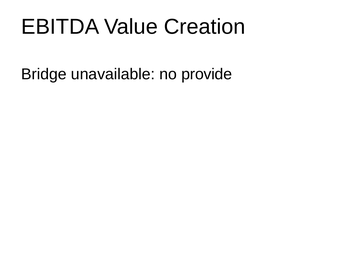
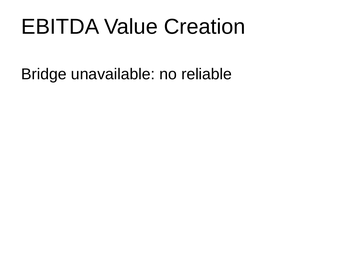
provide: provide -> reliable
